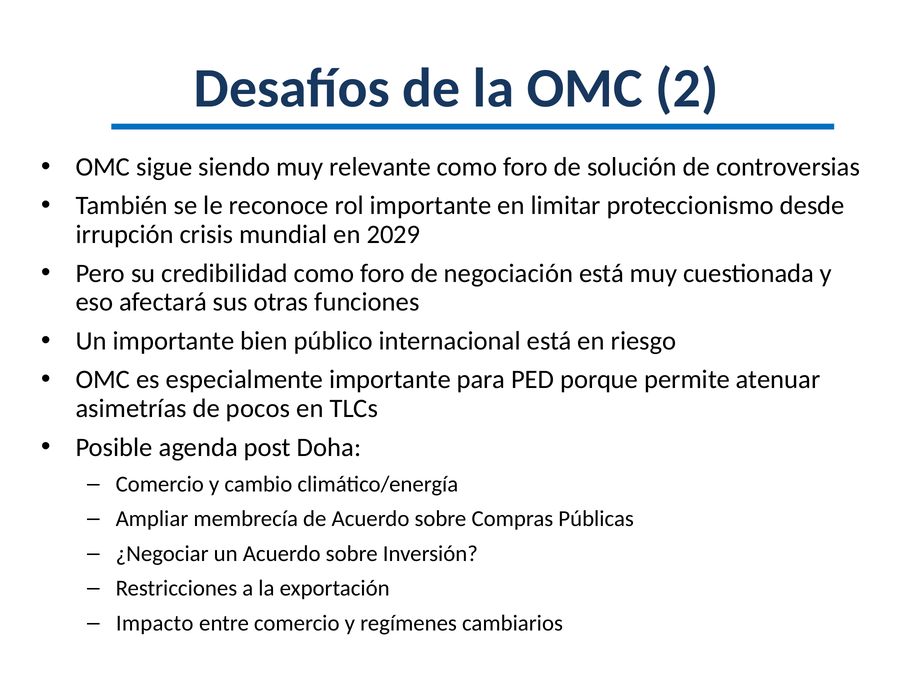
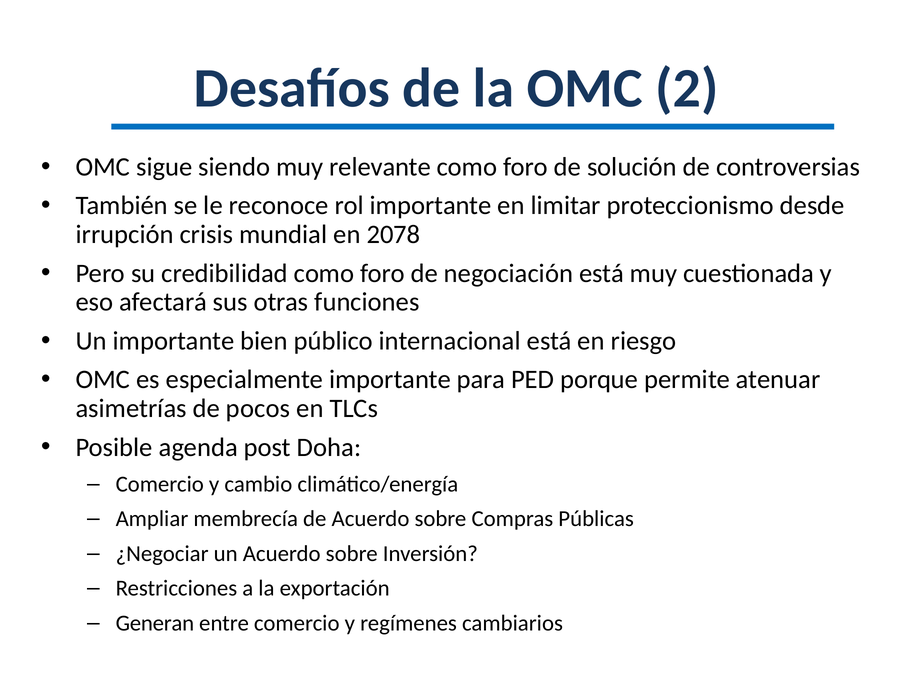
2029: 2029 -> 2078
Impacto: Impacto -> Generan
